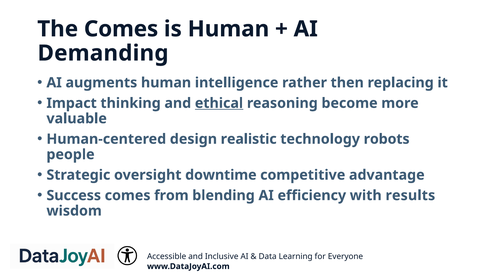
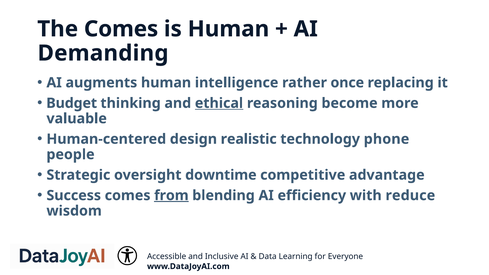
then: then -> once
Impact: Impact -> Budget
robots: robots -> phone
from underline: none -> present
results: results -> reduce
